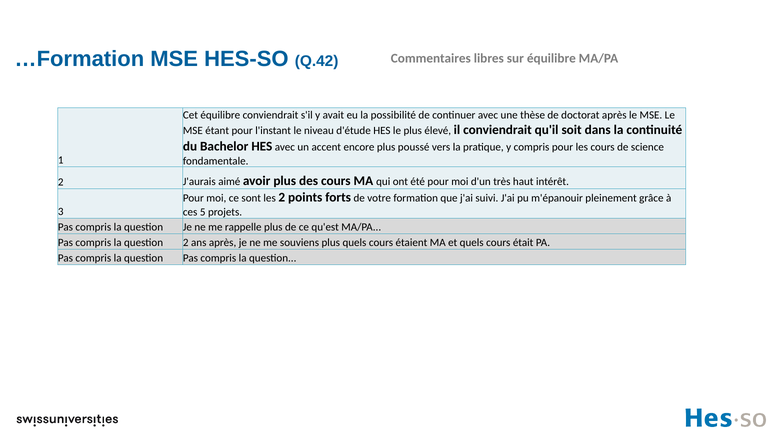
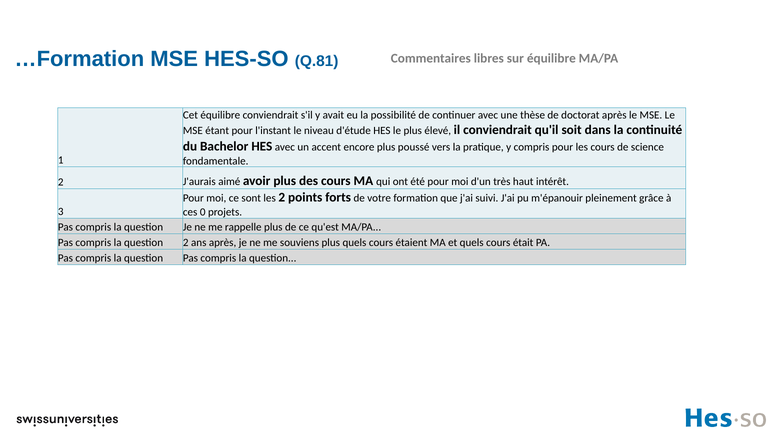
Q.42: Q.42 -> Q.81
5: 5 -> 0
